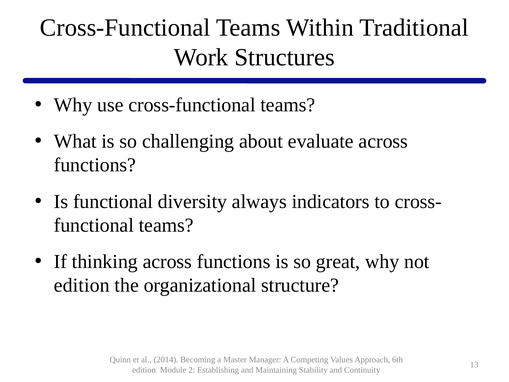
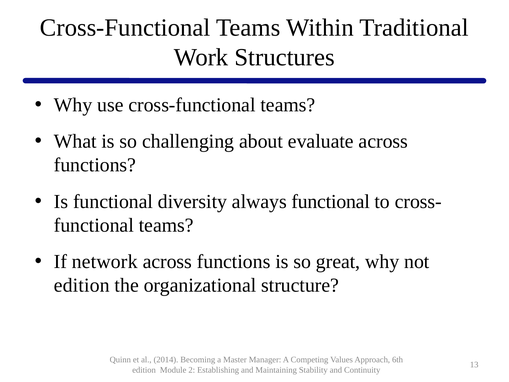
always indicators: indicators -> functional
thinking: thinking -> network
